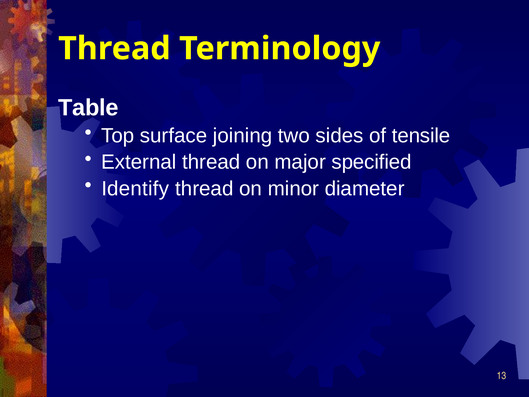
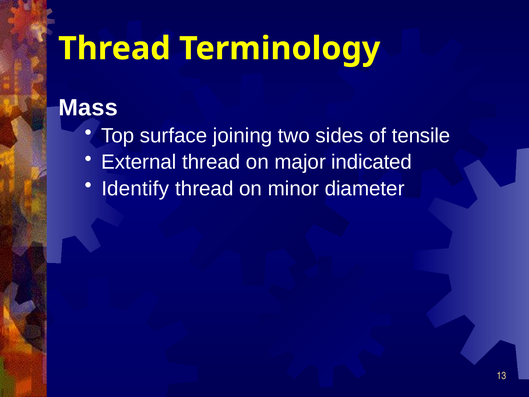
Table: Table -> Mass
specified: specified -> indicated
